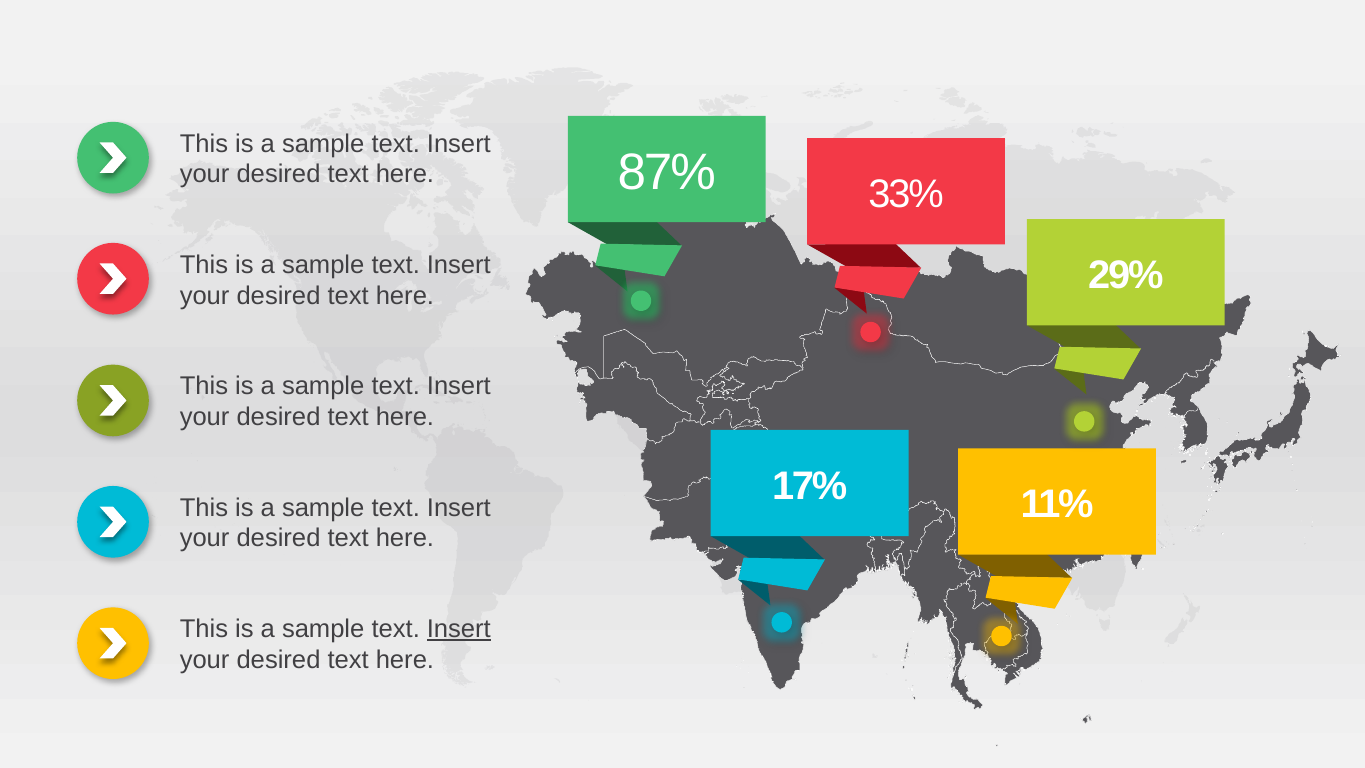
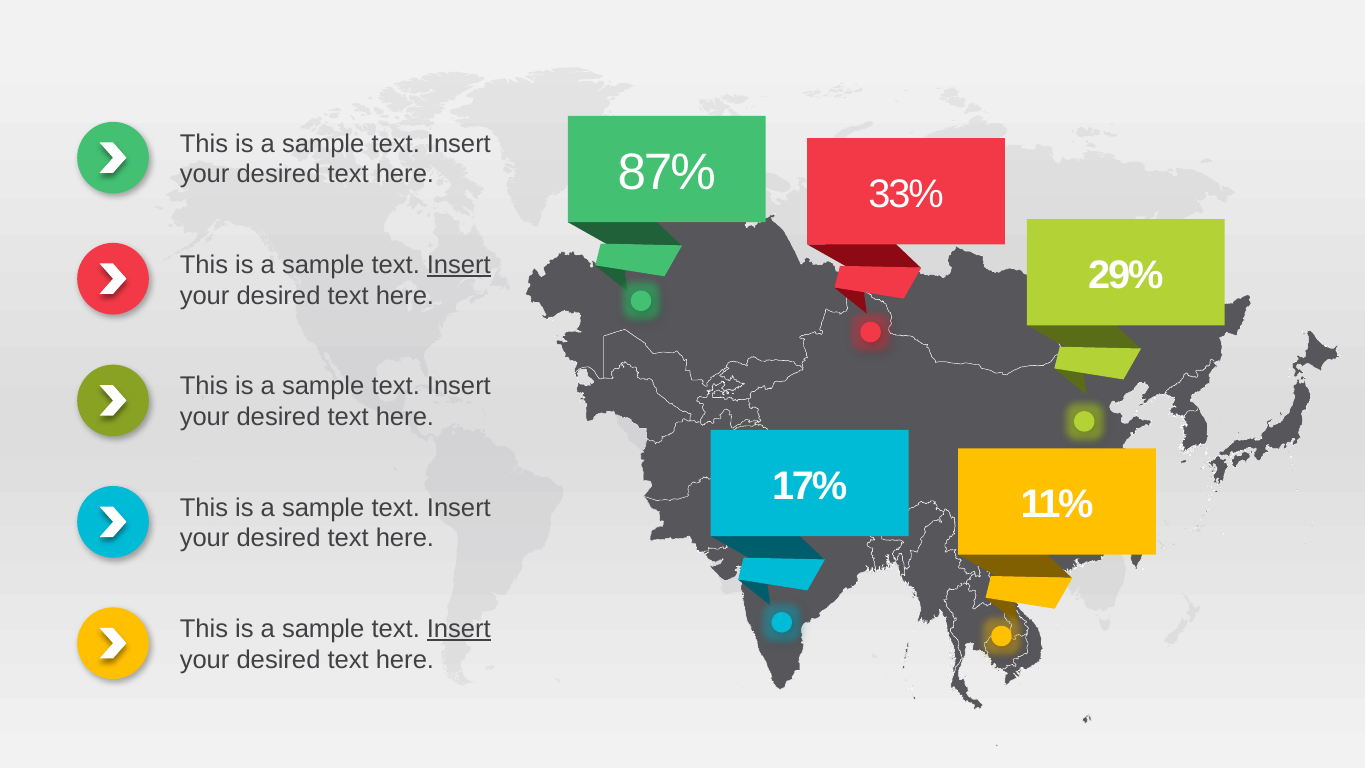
Insert at (459, 265) underline: none -> present
